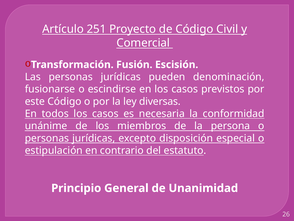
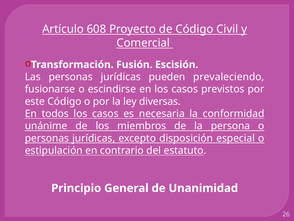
251: 251 -> 608
denominación: denominación -> prevaleciendo
